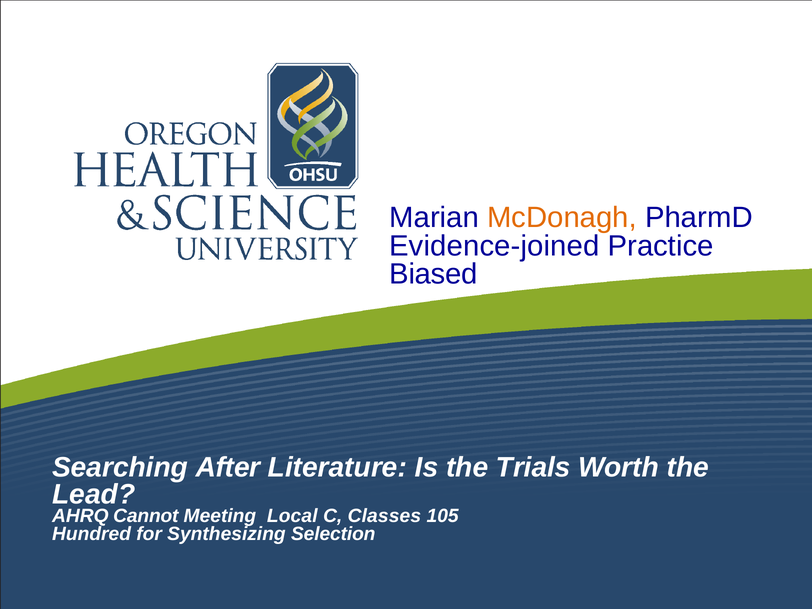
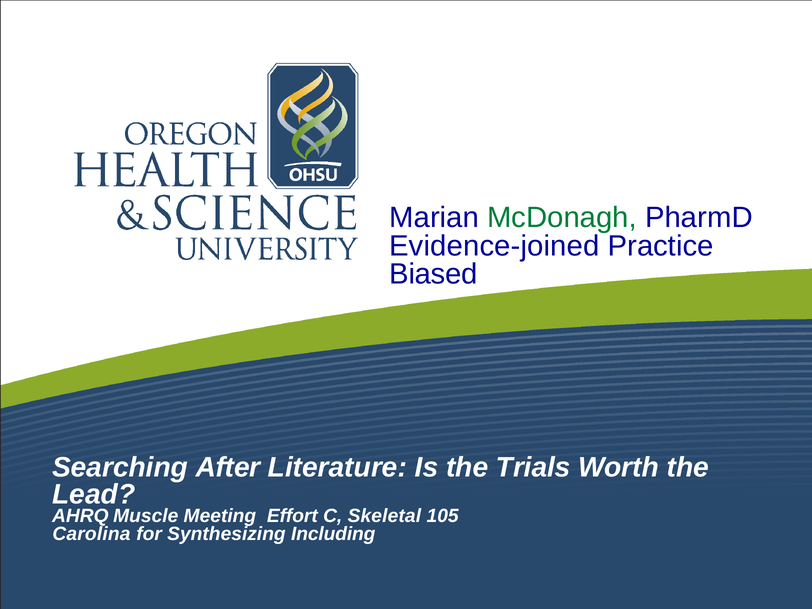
McDonagh colour: orange -> green
Cannot: Cannot -> Muscle
Local: Local -> Effort
Classes: Classes -> Skeletal
Hundred: Hundred -> Carolina
Selection: Selection -> Including
